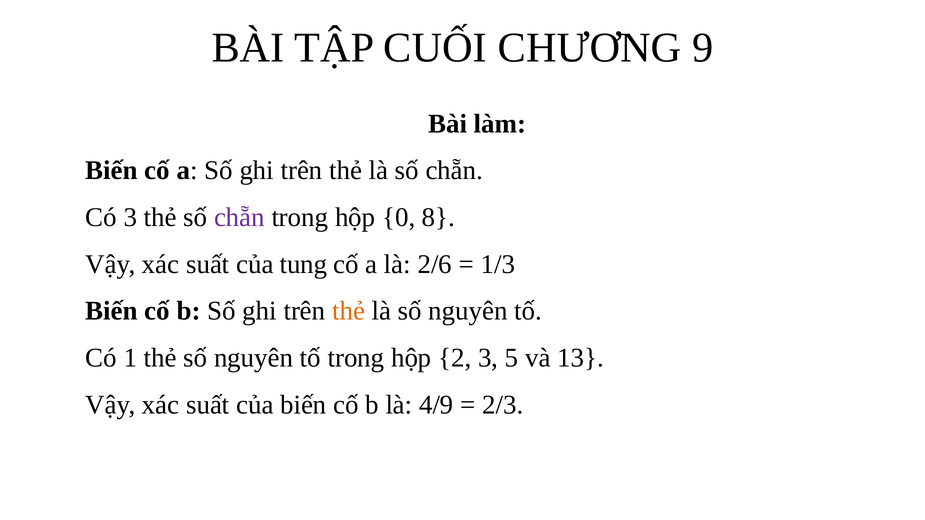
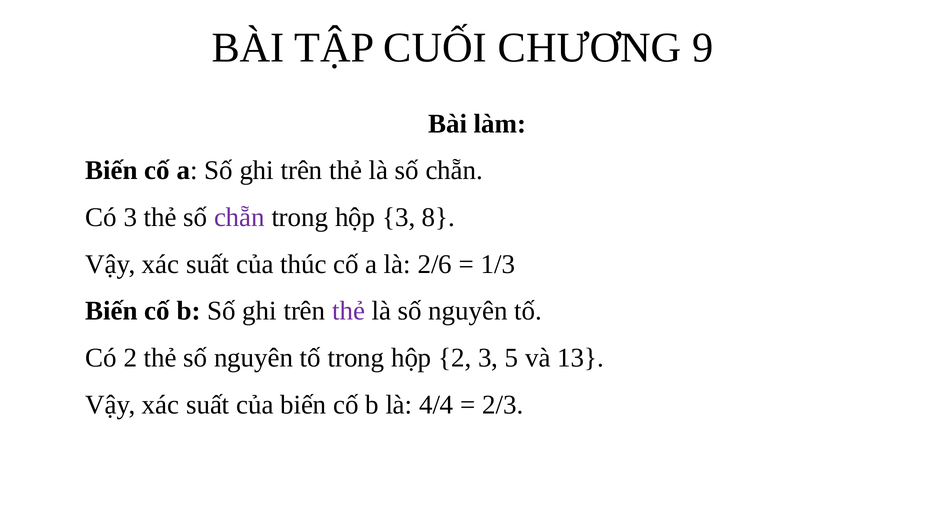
hộp 0: 0 -> 3
tung: tung -> thúc
thẻ at (349, 311) colour: orange -> purple
Có 1: 1 -> 2
4/9: 4/9 -> 4/4
